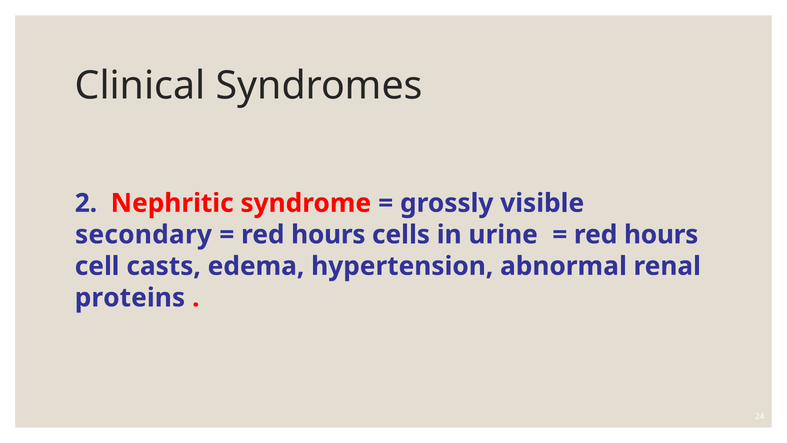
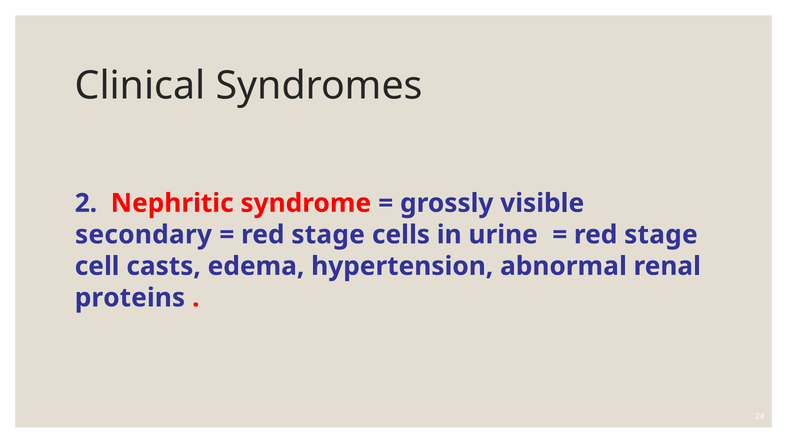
hours at (328, 235): hours -> stage
hours at (661, 235): hours -> stage
